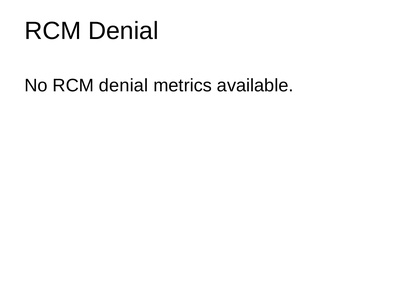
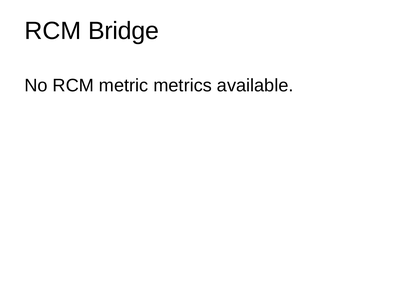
Denial at (123, 31): Denial -> Bridge
No RCM denial: denial -> metric
